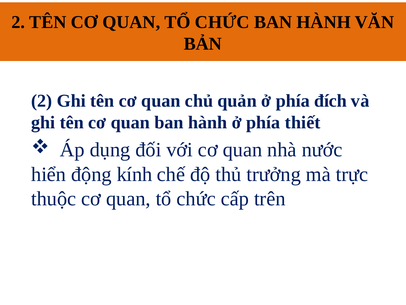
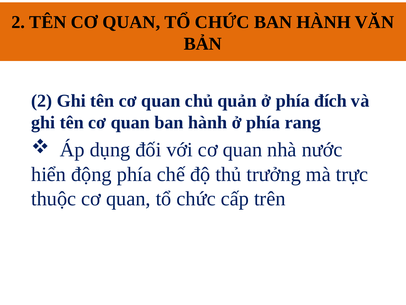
thiết: thiết -> rang
động kính: kính -> phía
